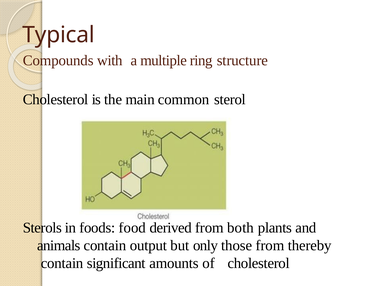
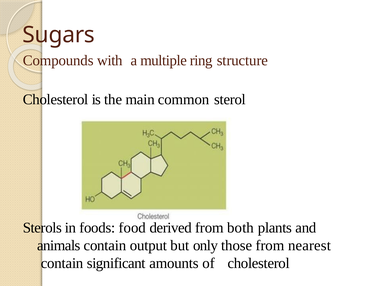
Typical: Typical -> Sugars
thereby: thereby -> nearest
